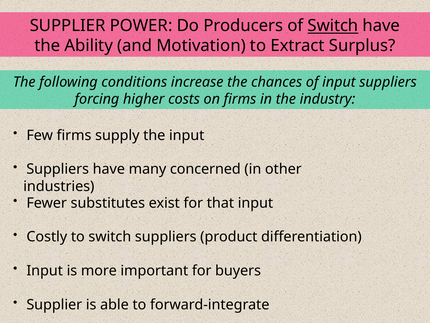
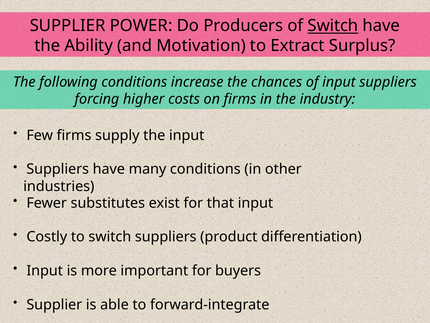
many concerned: concerned -> conditions
